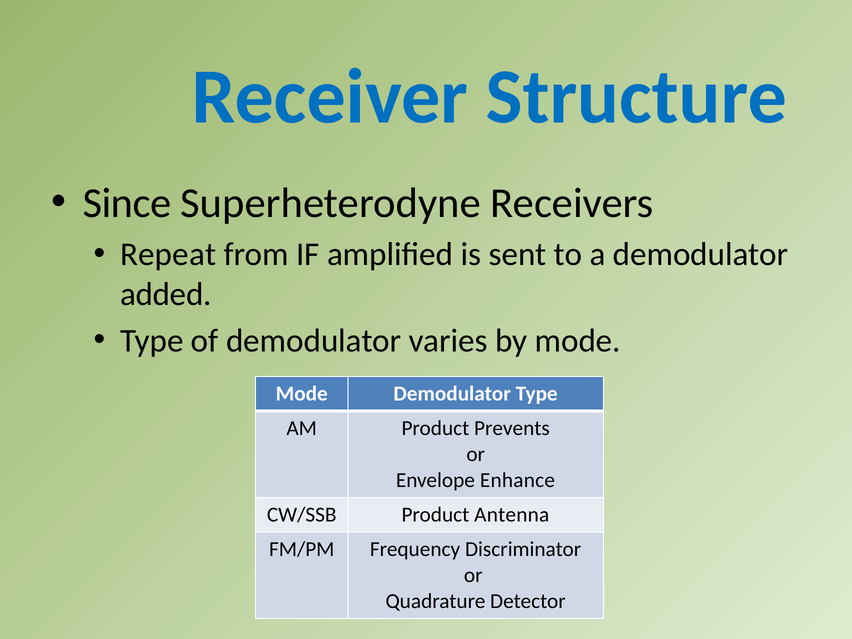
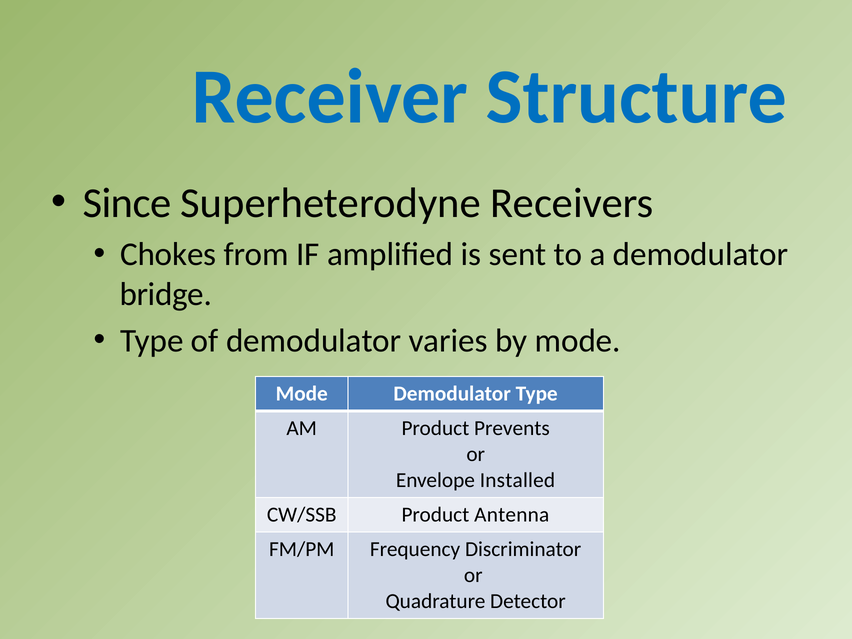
Repeat: Repeat -> Chokes
added: added -> bridge
Enhance: Enhance -> Installed
